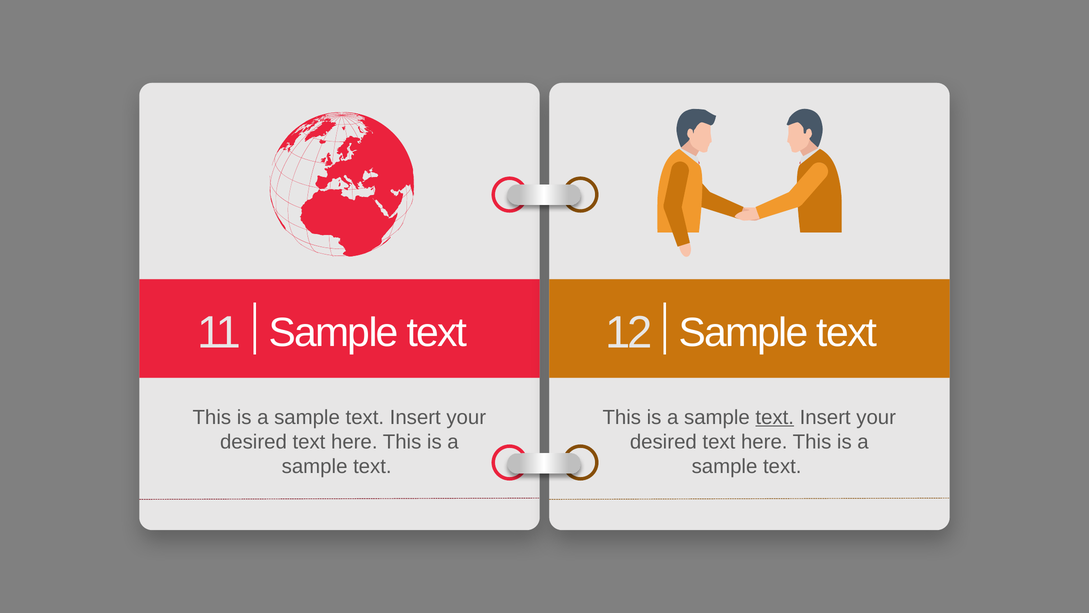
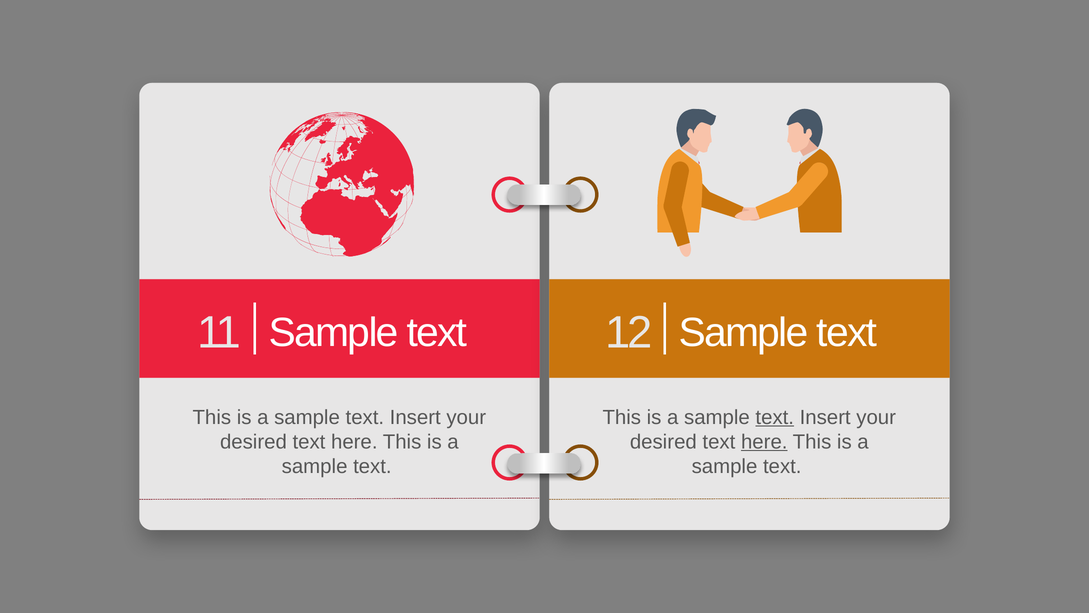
here at (764, 441) underline: none -> present
